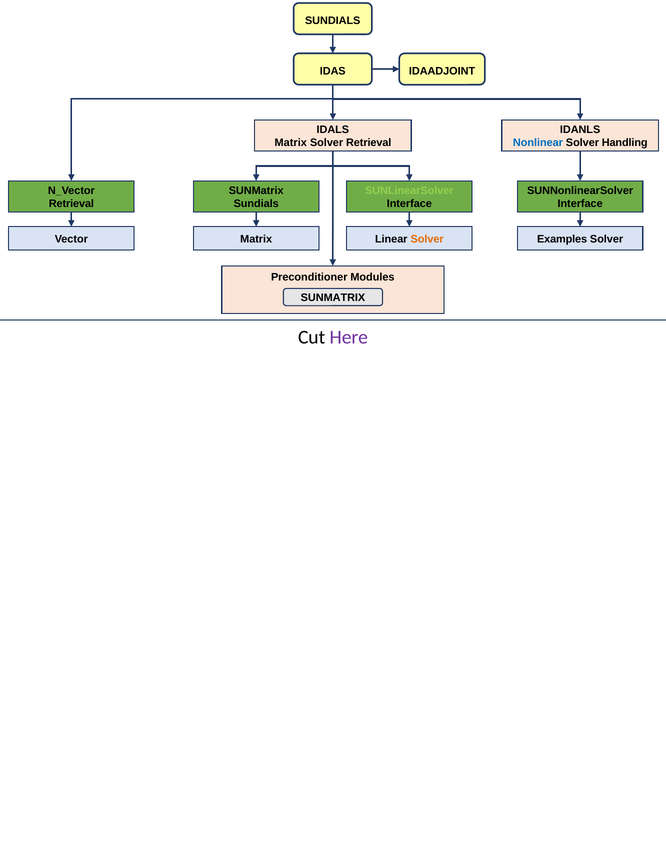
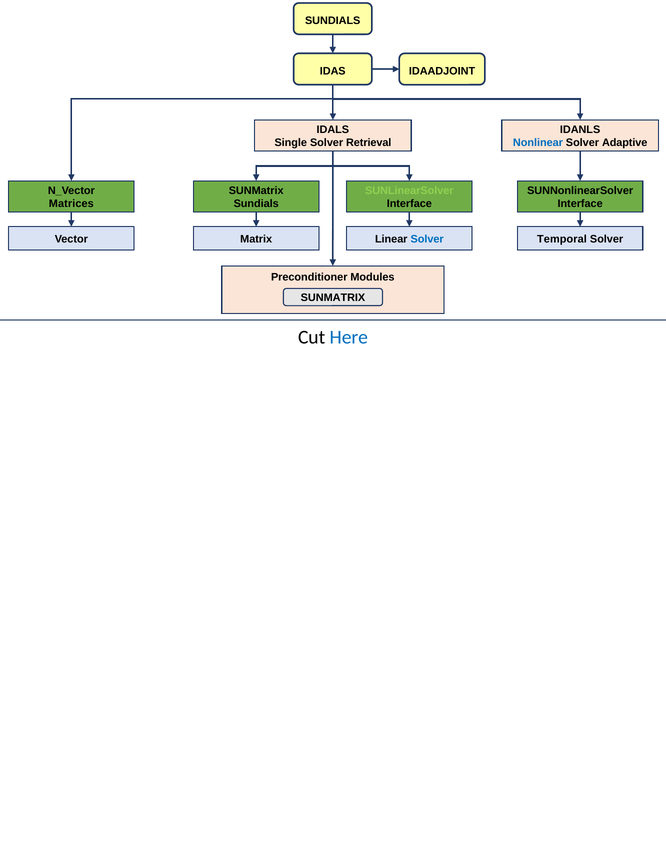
Matrix at (291, 143): Matrix -> Single
Handling: Handling -> Adaptive
Retrieval at (71, 204): Retrieval -> Matrices
Solver at (427, 239) colour: orange -> blue
Examples: Examples -> Temporal
Here colour: purple -> blue
